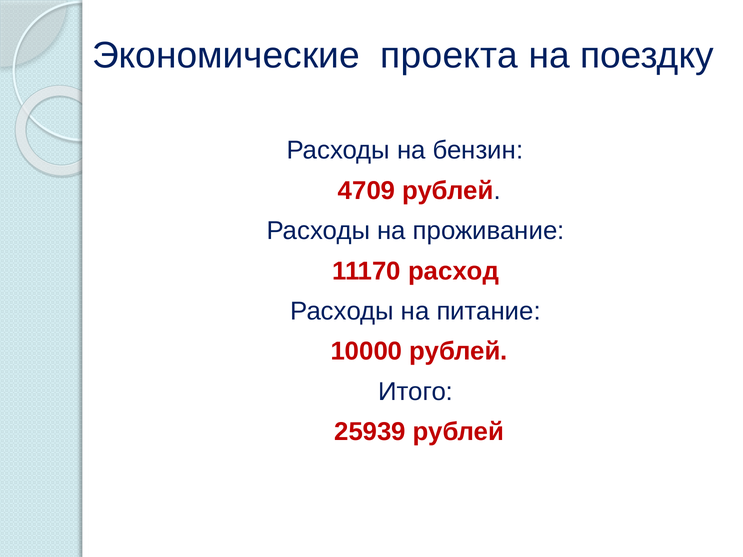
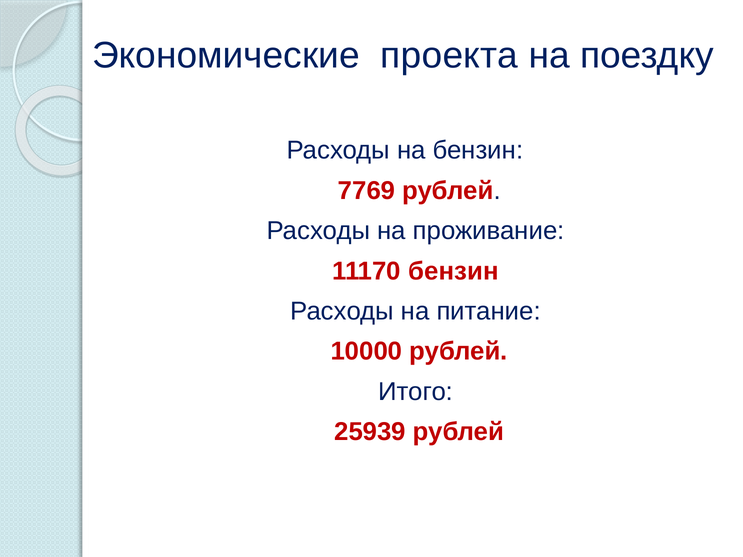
4709: 4709 -> 7769
11170 расход: расход -> бензин
